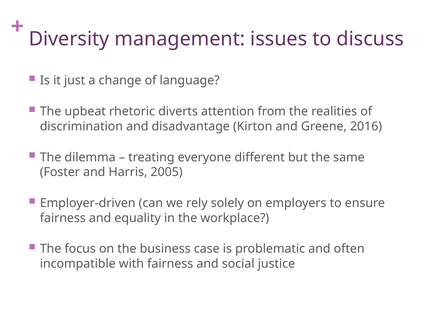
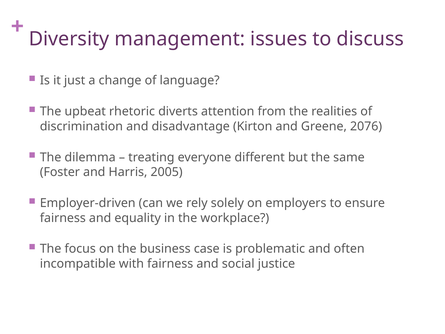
2016: 2016 -> 2076
